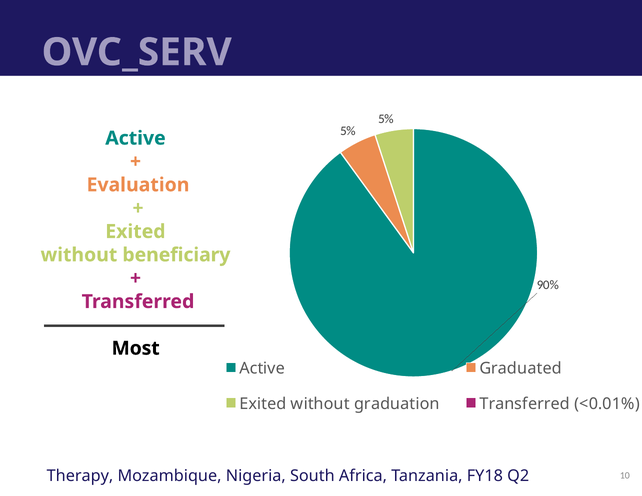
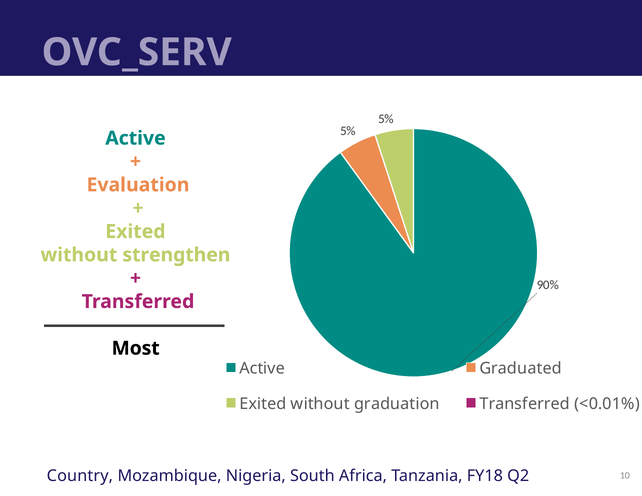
beneficiary: beneficiary -> strengthen
Therapy: Therapy -> Country
